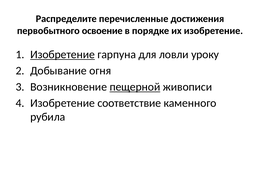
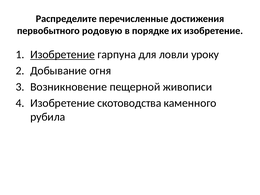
освоение: освоение -> родовую
пещерной underline: present -> none
соответствие: соответствие -> скотоводства
